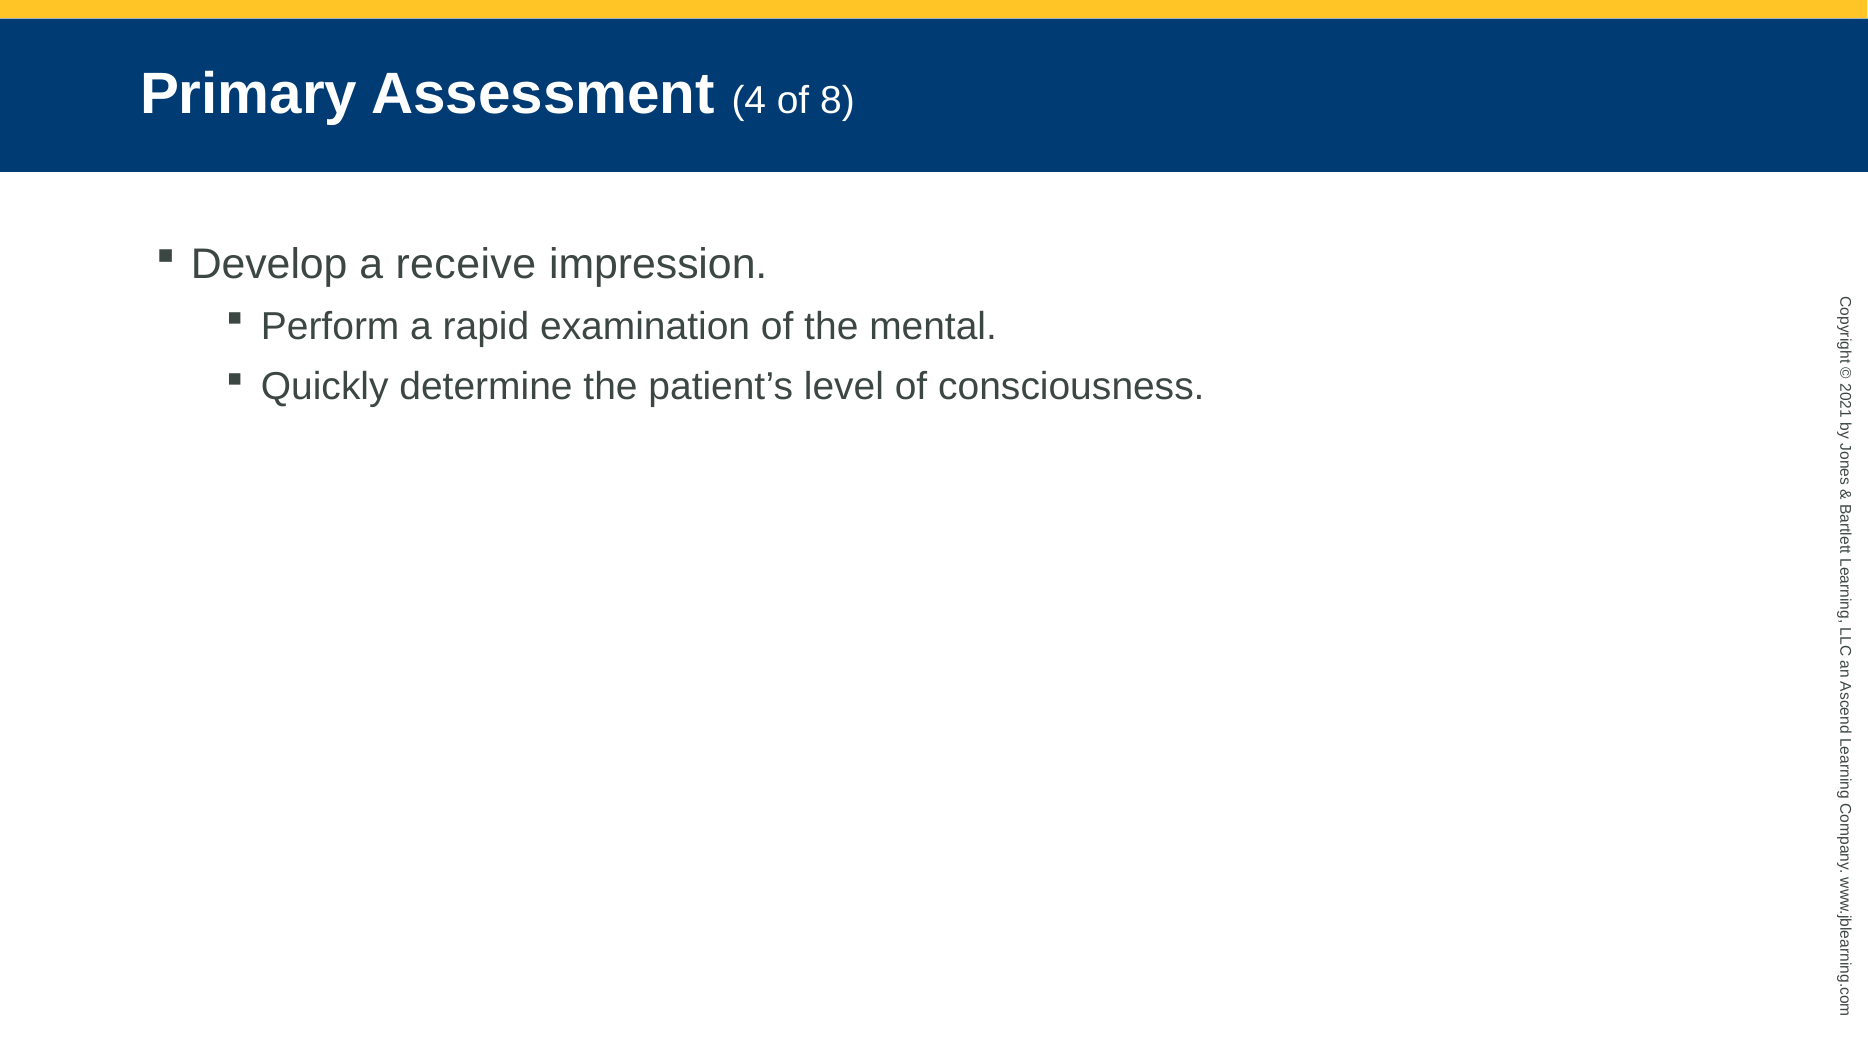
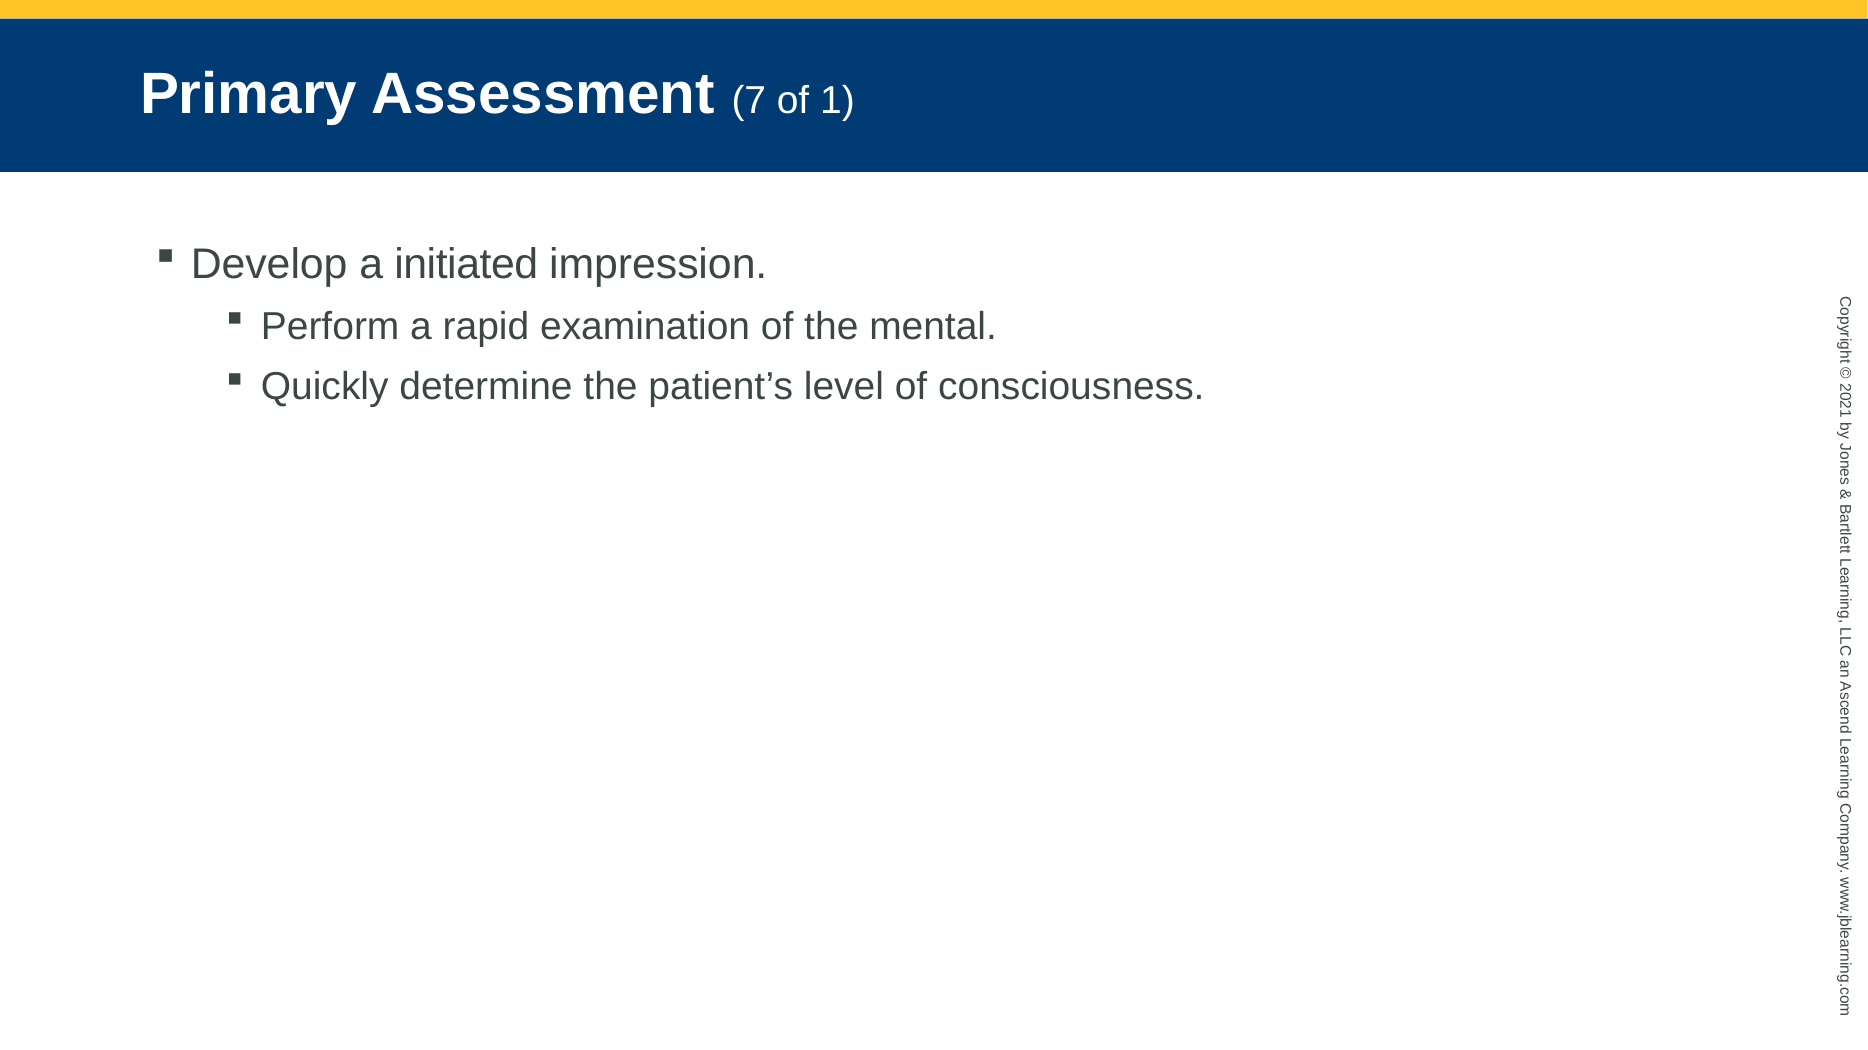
4: 4 -> 7
of 8: 8 -> 1
receive: receive -> initiated
